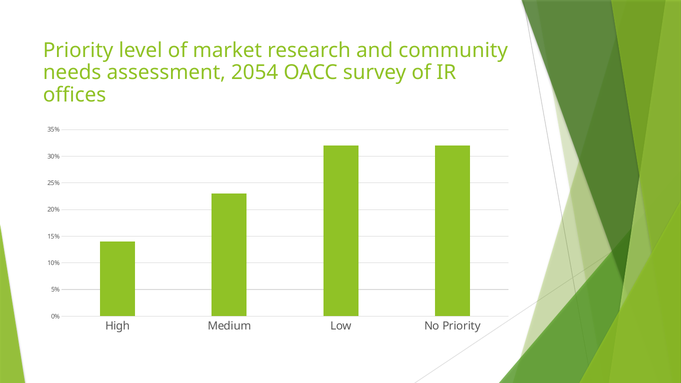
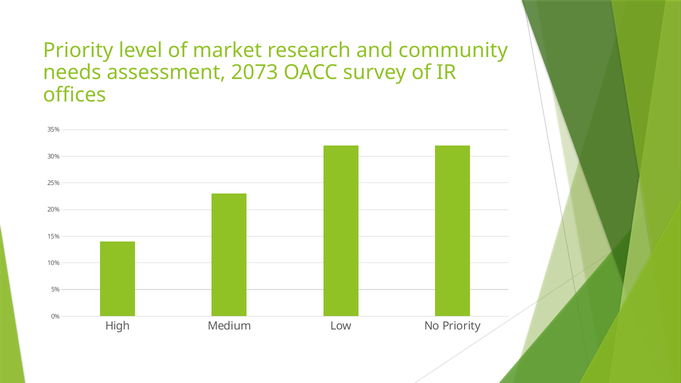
2054: 2054 -> 2073
